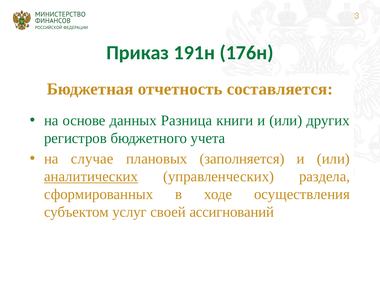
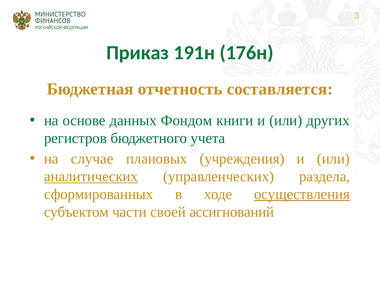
Разница: Разница -> Фондом
заполняется: заполняется -> учреждения
осуществления underline: none -> present
услуг: услуг -> части
